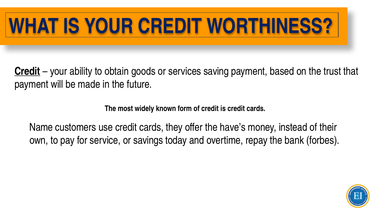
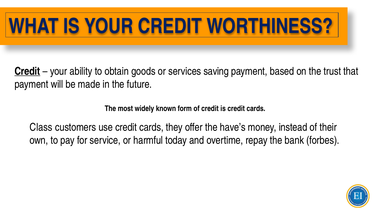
Name: Name -> Class
savings: savings -> harmful
